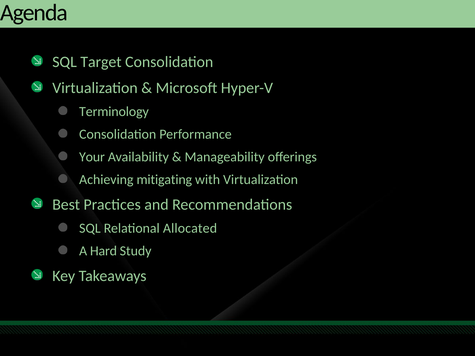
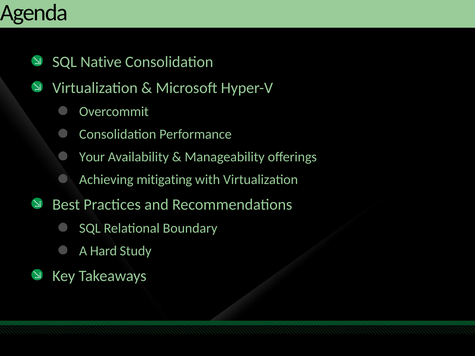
Target: Target -> Native
Terminology: Terminology -> Overcommit
Allocated: Allocated -> Boundary
